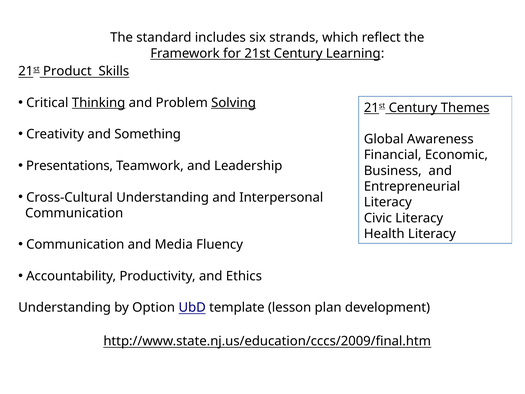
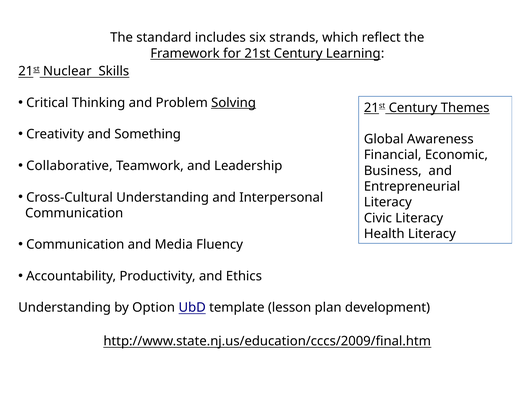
Product: Product -> Nuclear
Thinking underline: present -> none
Presentations: Presentations -> Collaborative
